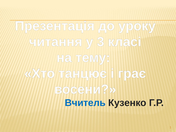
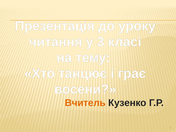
Вчитель colour: blue -> orange
